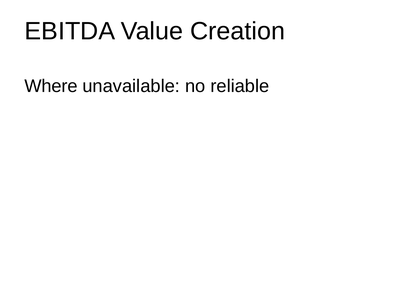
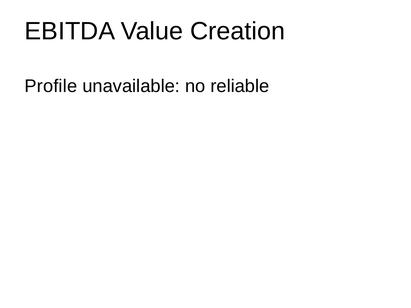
Where: Where -> Profile
